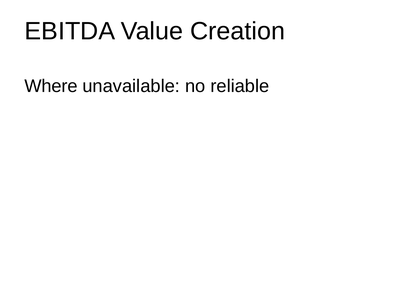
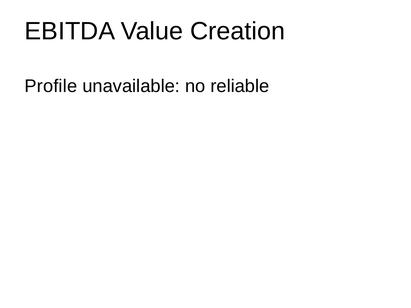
Where: Where -> Profile
